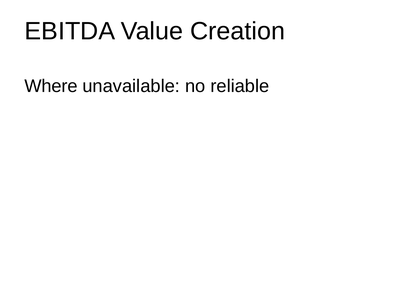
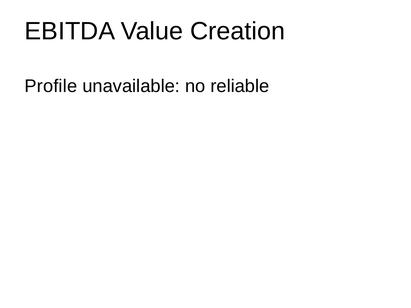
Where: Where -> Profile
